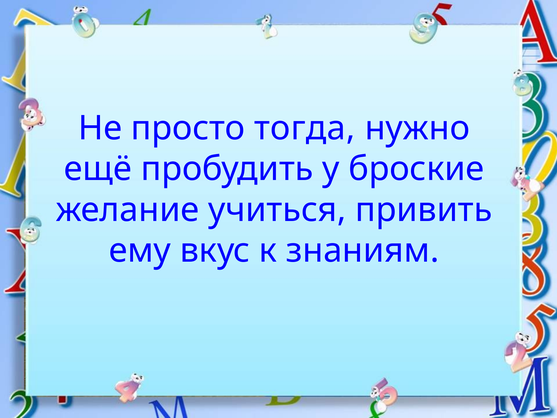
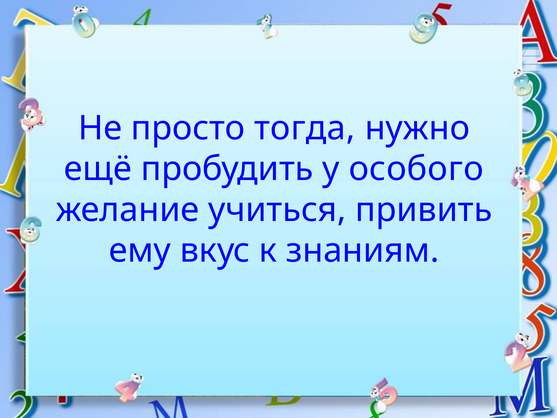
броские: броские -> особого
